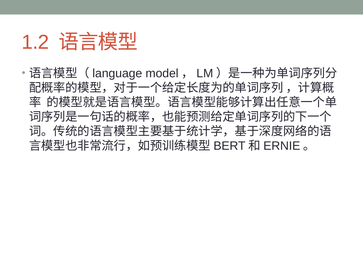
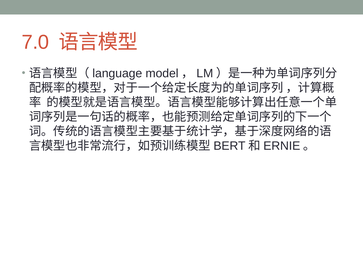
1.2: 1.2 -> 7.0
